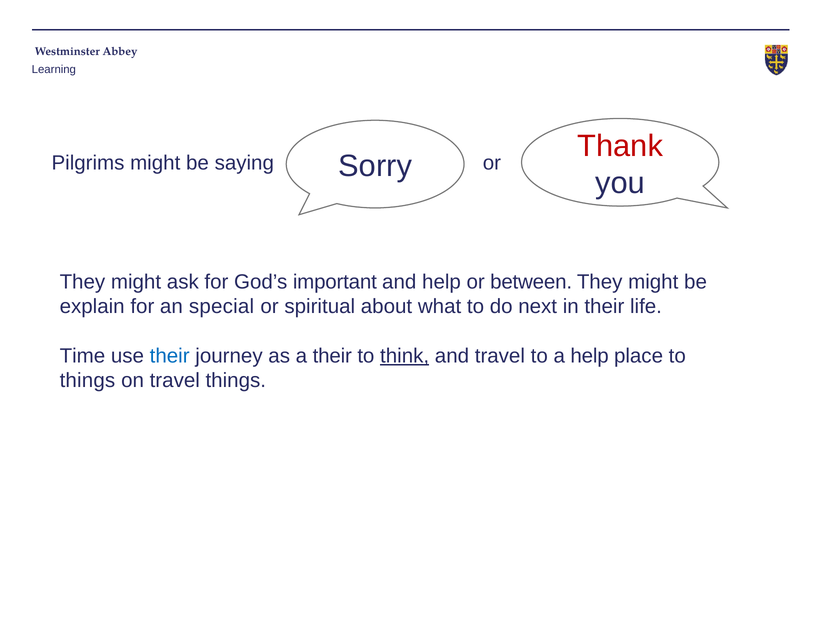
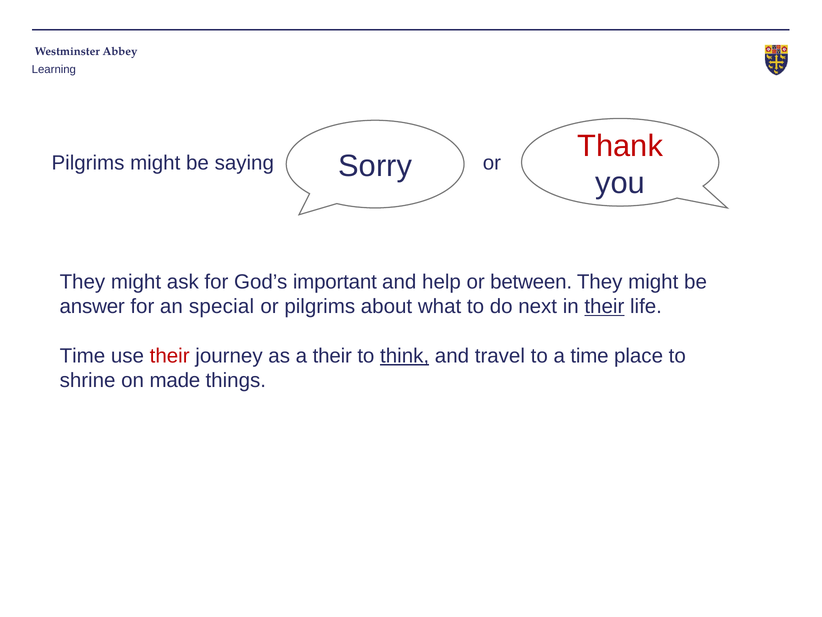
explain: explain -> answer
or spiritual: spiritual -> pilgrims
their at (604, 306) underline: none -> present
their at (170, 356) colour: blue -> red
a help: help -> time
things at (87, 380): things -> shrine
on travel: travel -> made
